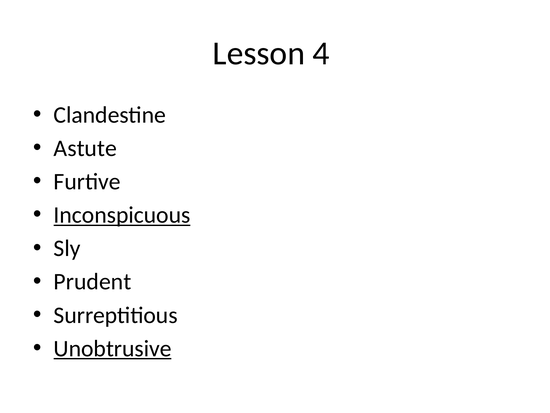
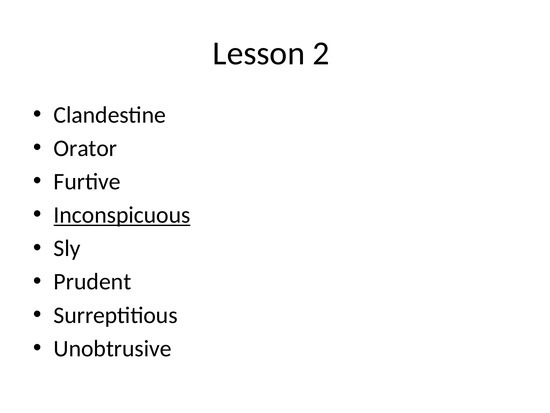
4: 4 -> 2
Astute: Astute -> Orator
Unobtrusive underline: present -> none
